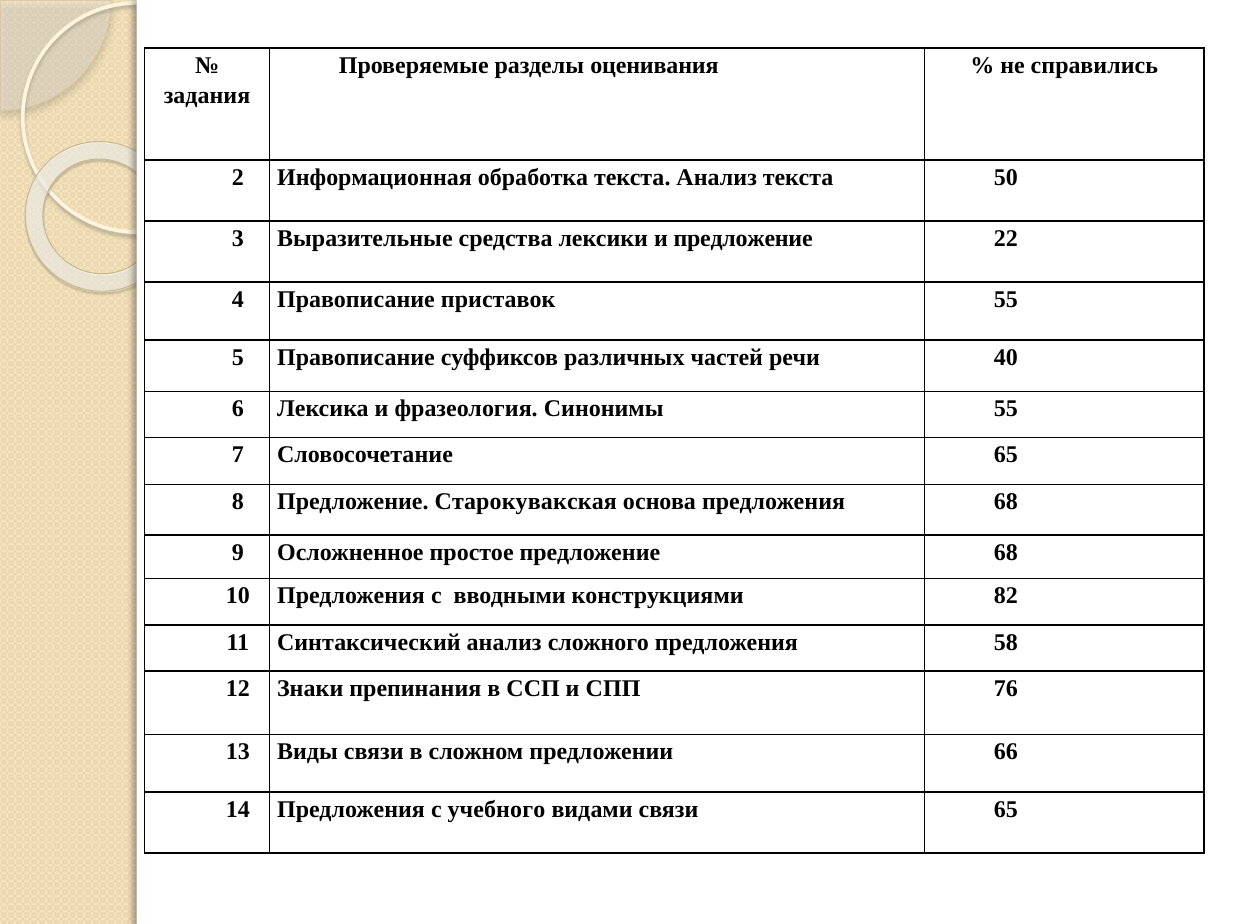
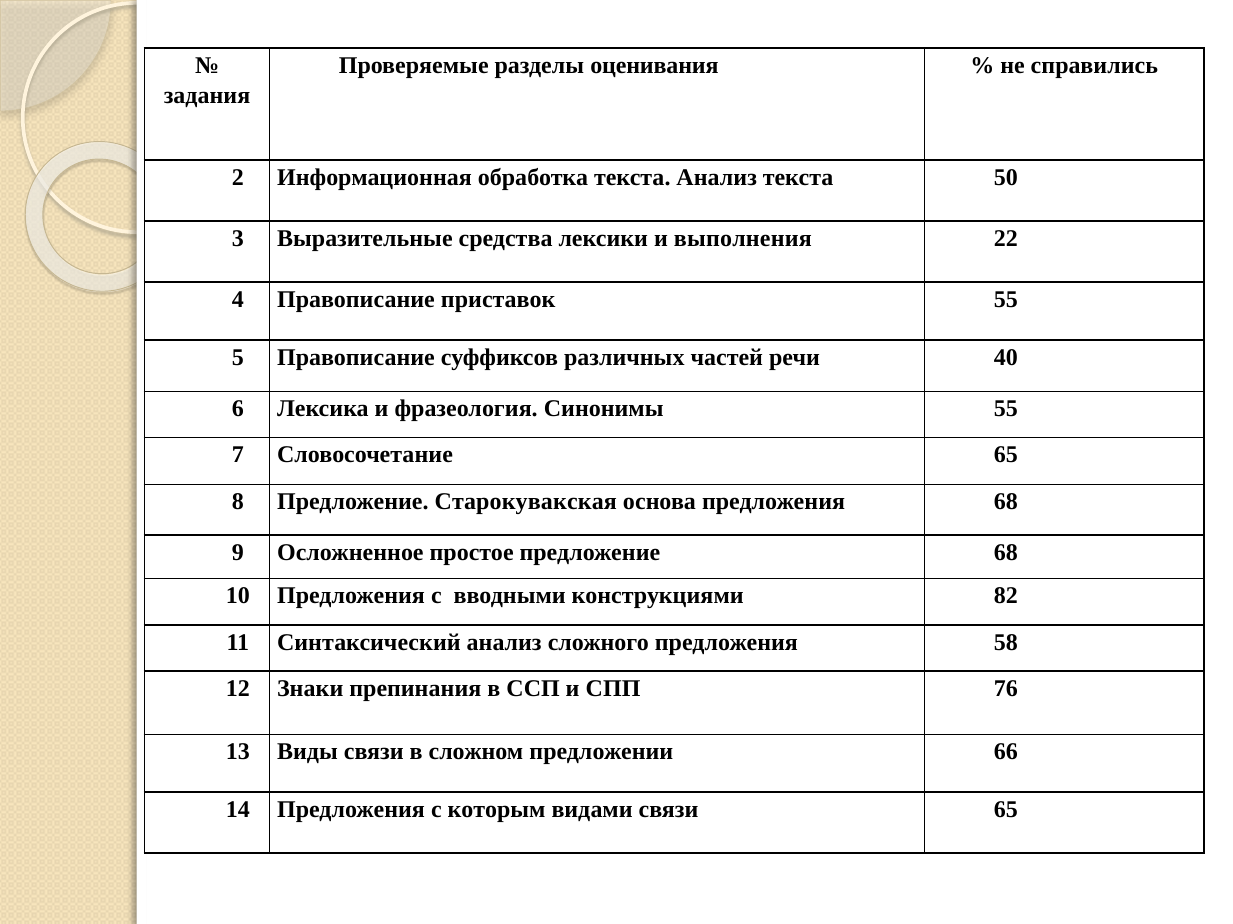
и предложение: предложение -> выполнения
учебного: учебного -> которым
